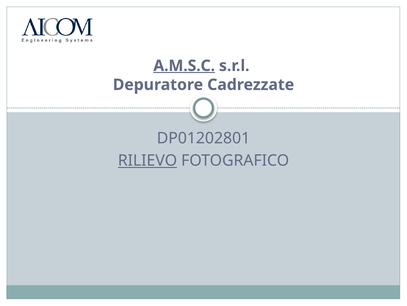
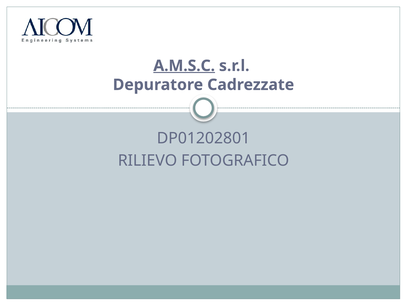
RILIEVO underline: present -> none
